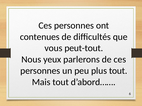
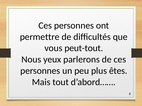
contenues: contenues -> permettre
plus tout: tout -> êtes
